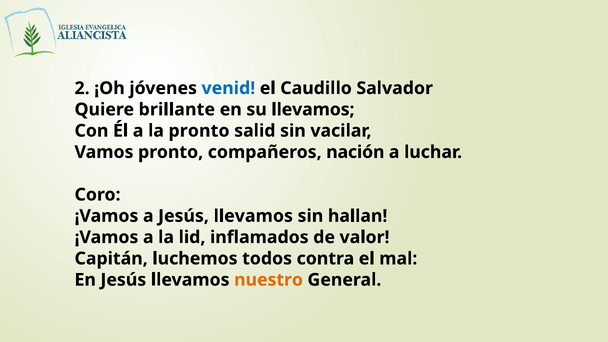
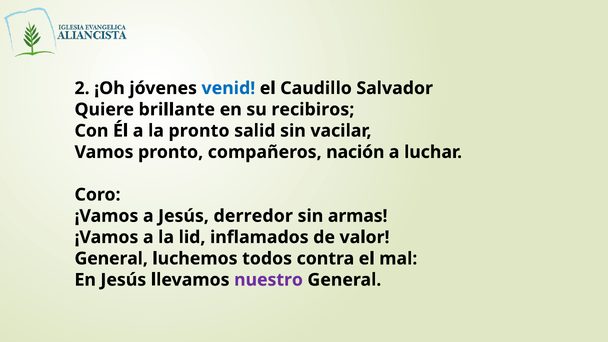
su llevamos: llevamos -> recibiros
a Jesús llevamos: llevamos -> derredor
hallan: hallan -> armas
Capitán at (111, 259): Capitán -> General
nuestro colour: orange -> purple
